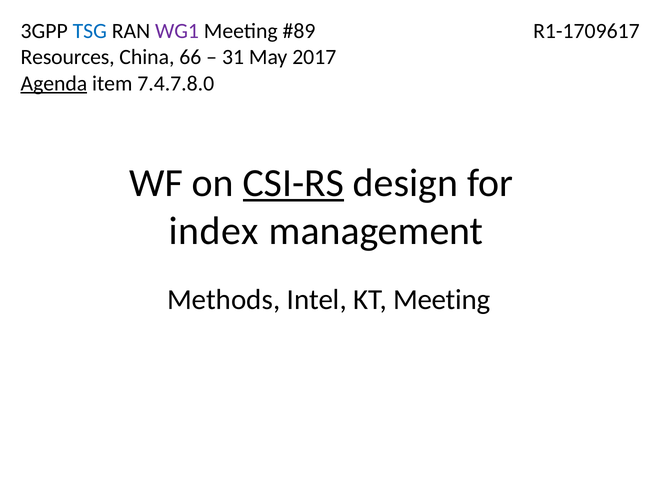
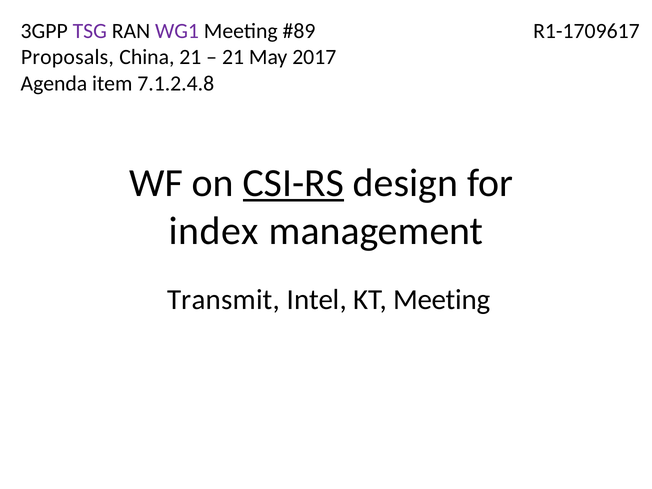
TSG colour: blue -> purple
Resources: Resources -> Proposals
China 66: 66 -> 21
31 at (233, 57): 31 -> 21
Agenda underline: present -> none
7.4.7.8.0: 7.4.7.8.0 -> 7.1.2.4.8
Methods: Methods -> Transmit
